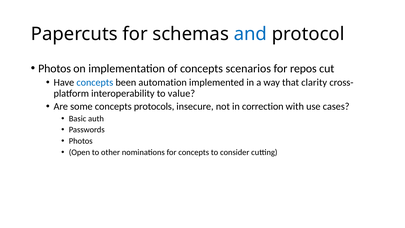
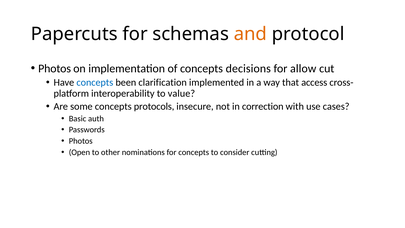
and colour: blue -> orange
scenarios: scenarios -> decisions
repos: repos -> allow
automation: automation -> clarification
clarity: clarity -> access
